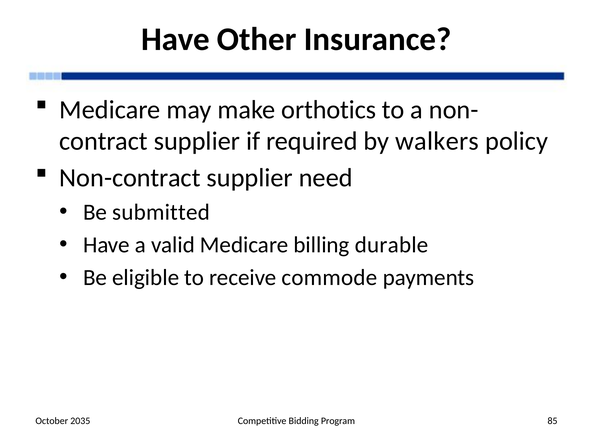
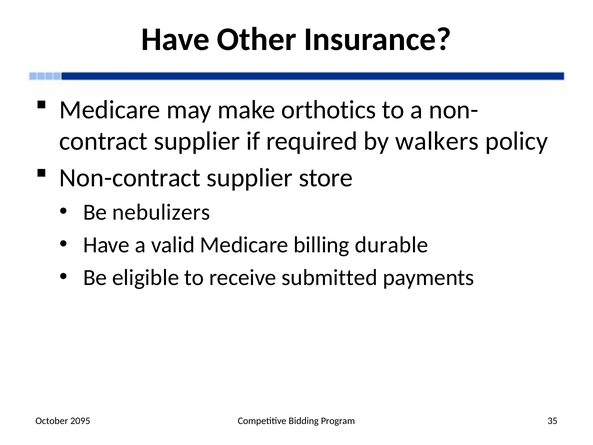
need: need -> store
submitted: submitted -> nebulizers
commode: commode -> submitted
2035: 2035 -> 2095
85: 85 -> 35
